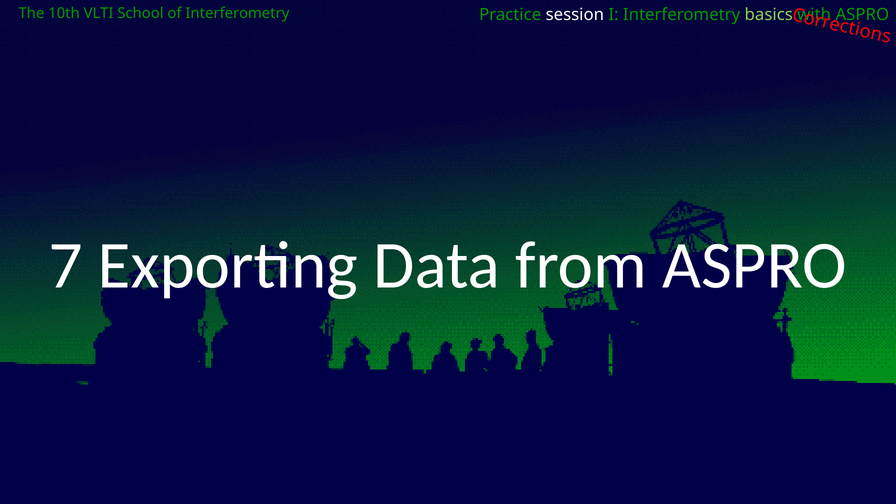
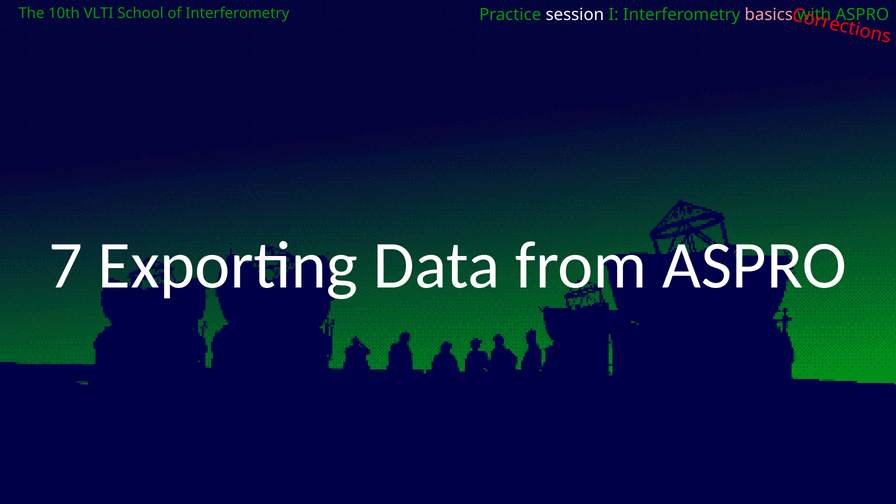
basics colour: light green -> pink
